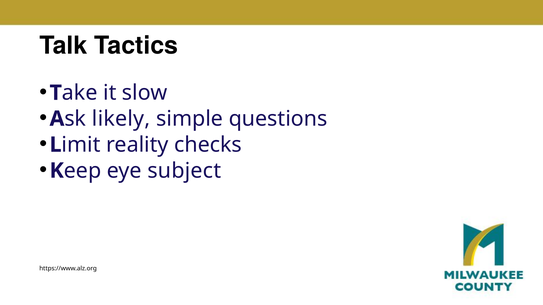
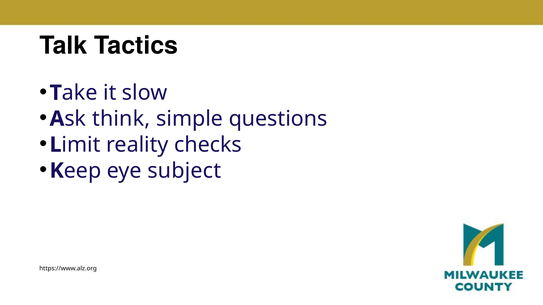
likely: likely -> think
